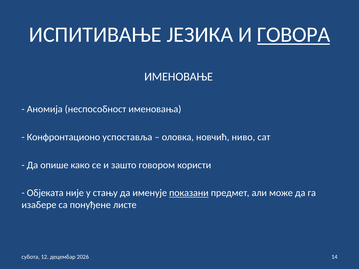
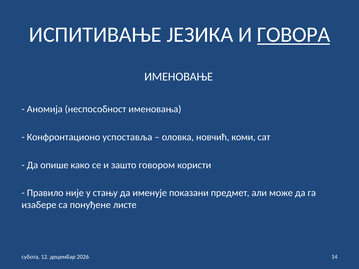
ниво: ниво -> коми
Објеката: Објеката -> Правило
показани underline: present -> none
